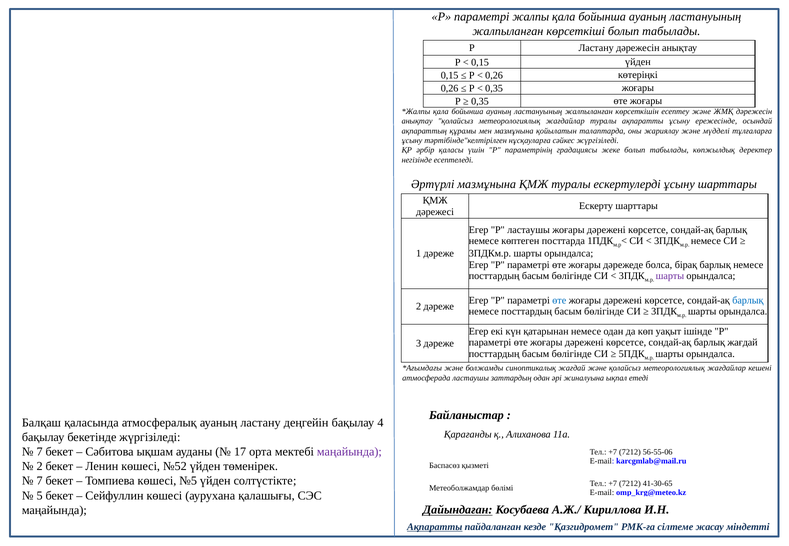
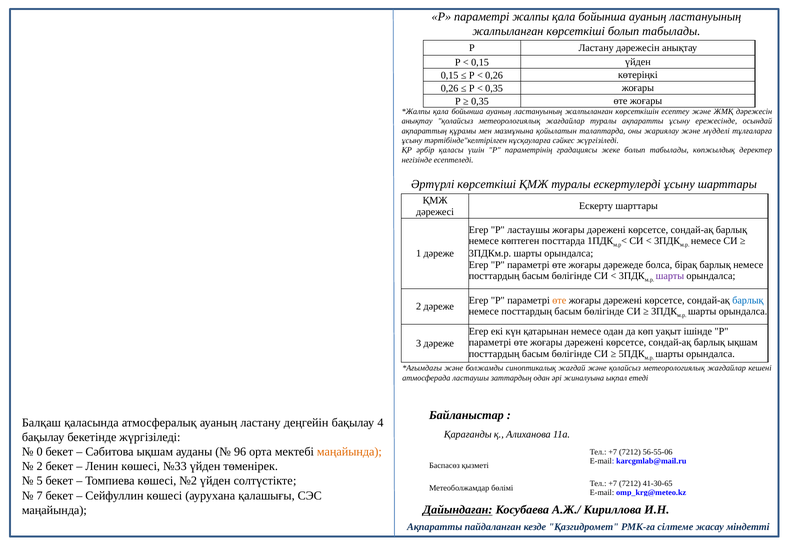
Әртүрлі мазмұнына: мазмұнына -> көрсеткіші
өте at (559, 300) colour: blue -> orange
барлық жағдай: жағдай -> ықшам
7 at (40, 452): 7 -> 0
17: 17 -> 96
маңайында at (349, 452) colour: purple -> orange
№52: №52 -> №33
7 at (40, 481): 7 -> 5
№5: №5 -> №2
5: 5 -> 7
Ақпаратты at (435, 527) underline: present -> none
